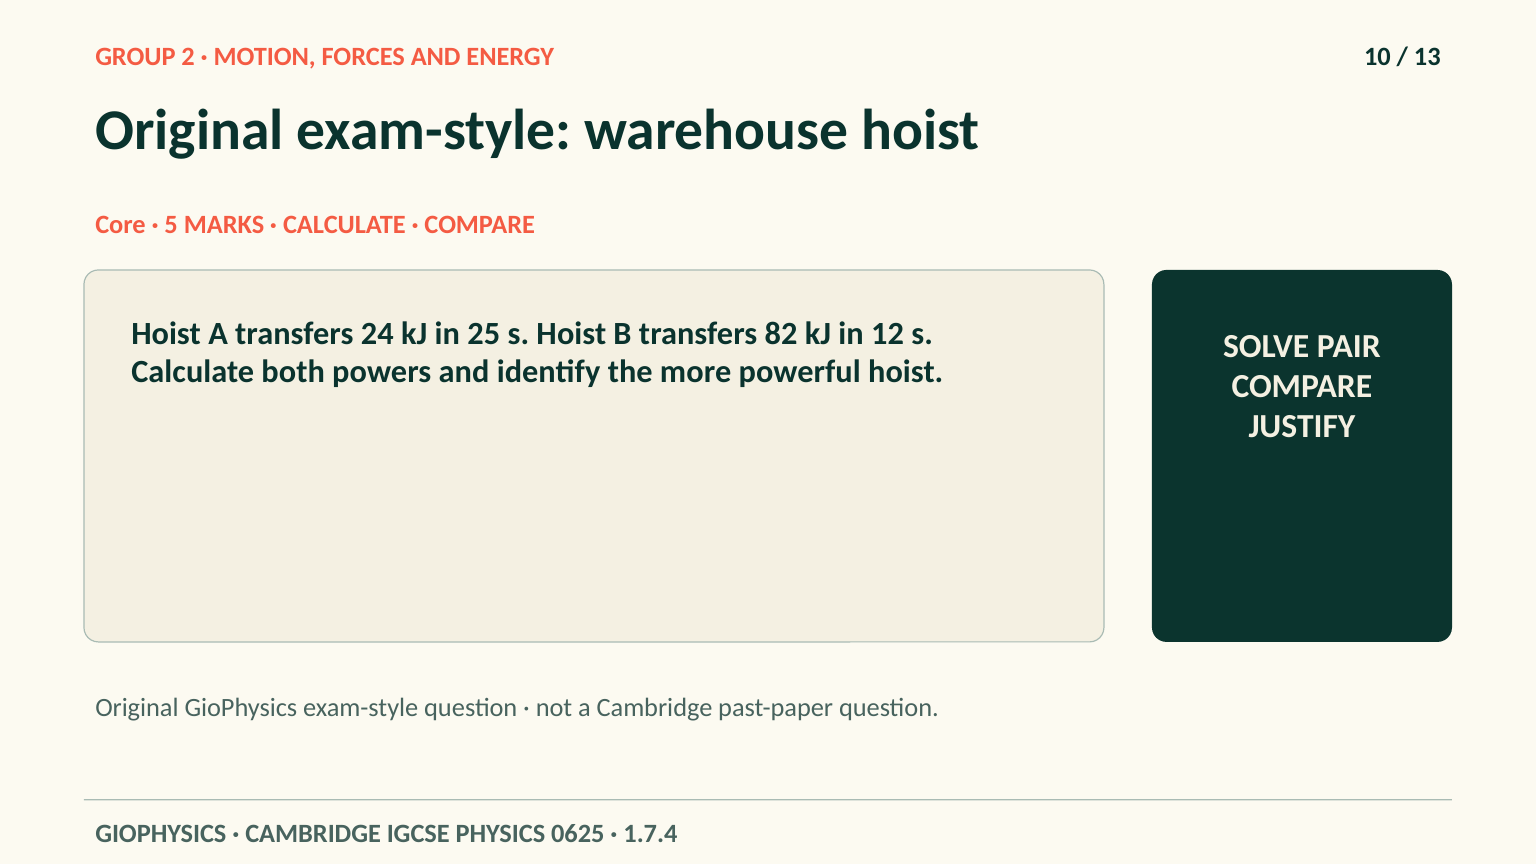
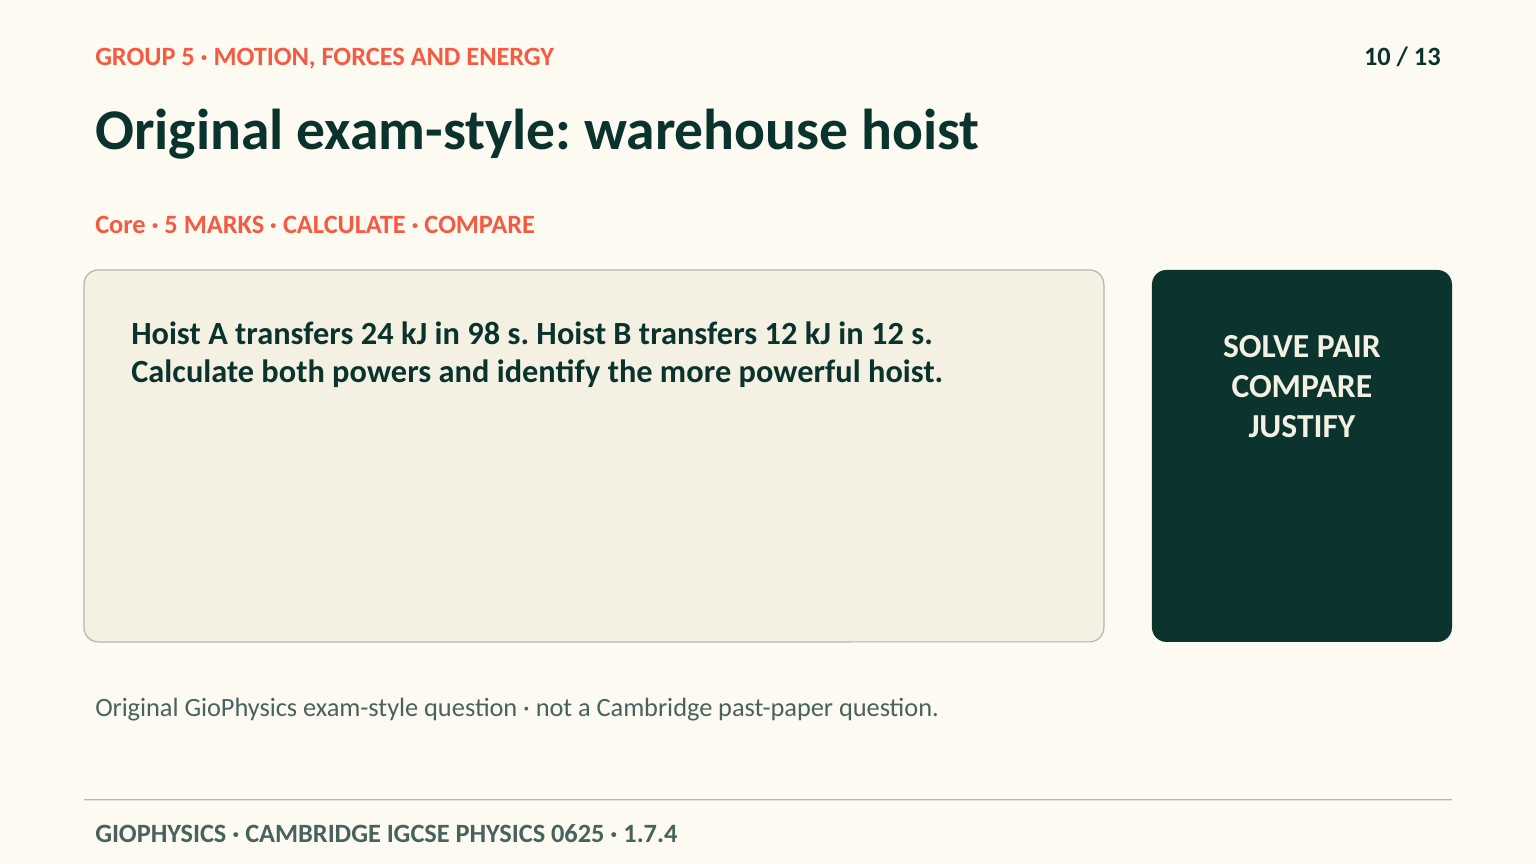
GROUP 2: 2 -> 5
25: 25 -> 98
transfers 82: 82 -> 12
